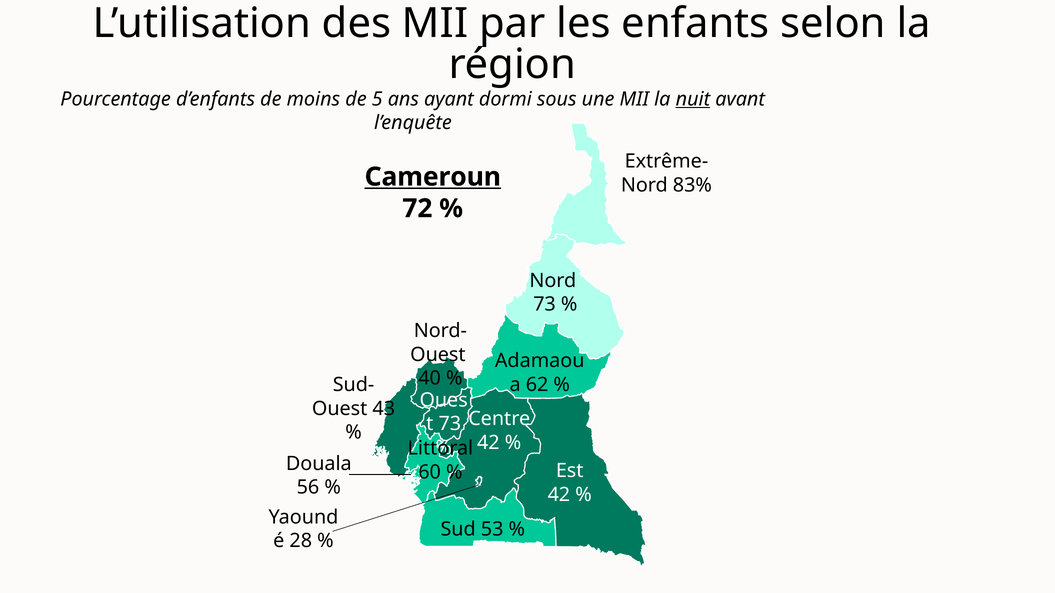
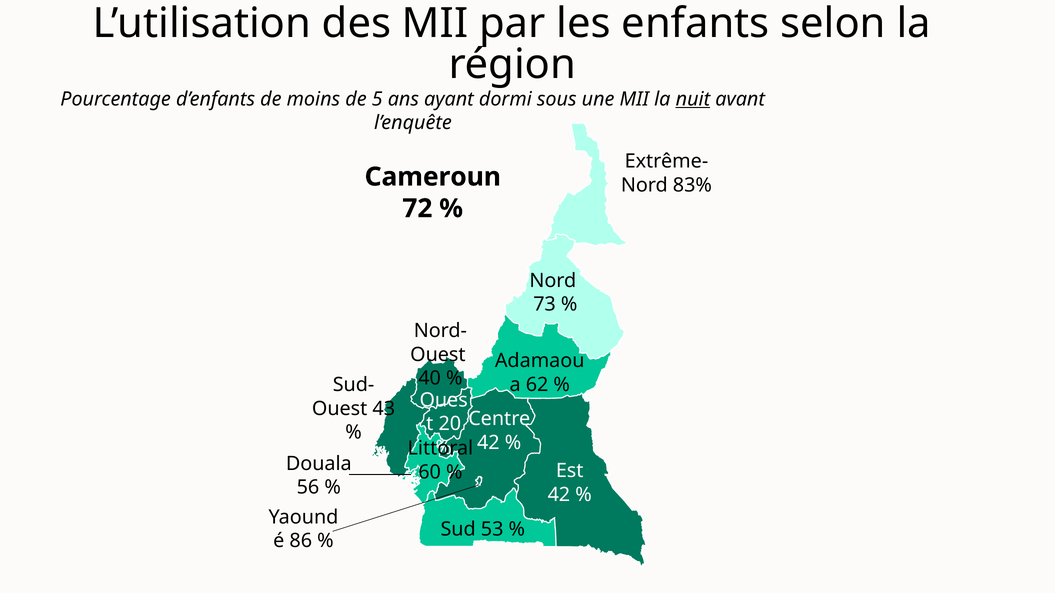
Cameroun underline: present -> none
73 at (450, 424): 73 -> 20
28: 28 -> 86
